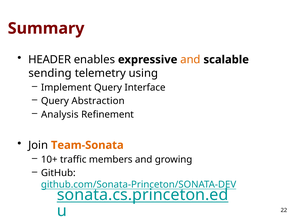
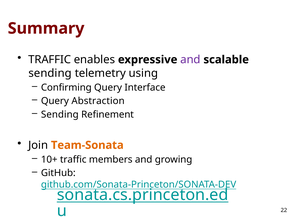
HEADER at (50, 60): HEADER -> TRAFFIC
and at (190, 60) colour: orange -> purple
Implement: Implement -> Confirming
Analysis at (60, 115): Analysis -> Sending
